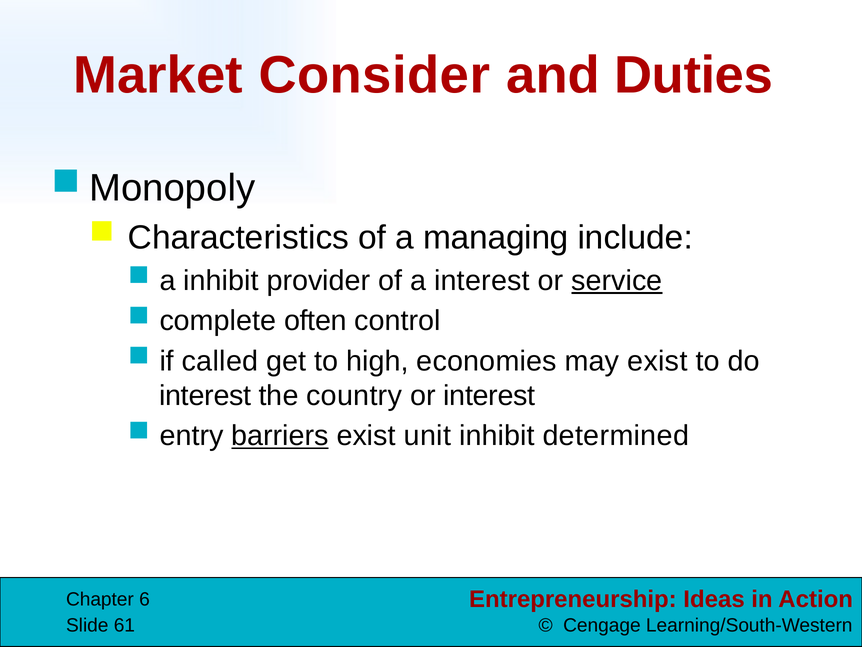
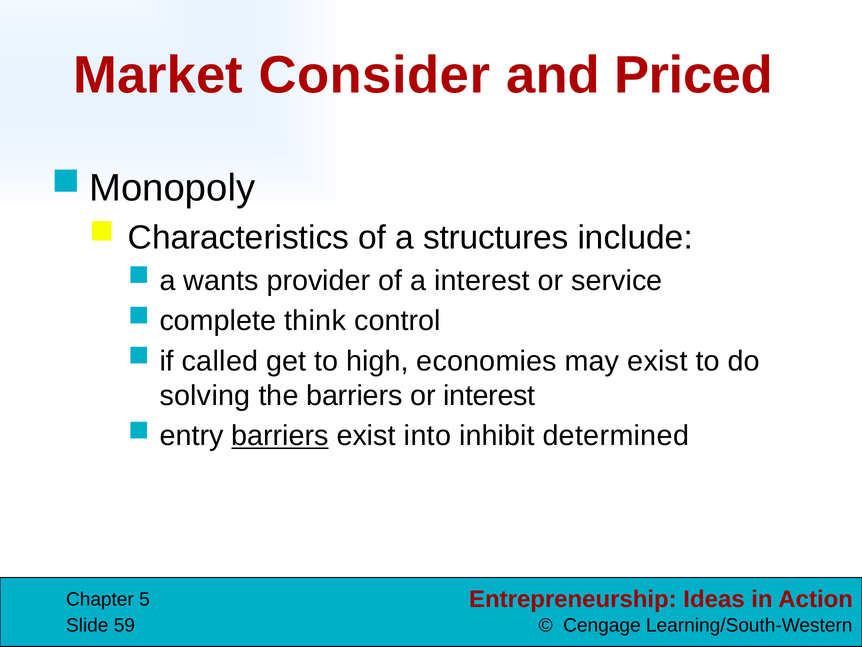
Duties: Duties -> Priced
managing: managing -> structures
a inhibit: inhibit -> wants
service underline: present -> none
often: often -> think
interest at (205, 395): interest -> solving
the country: country -> barriers
unit: unit -> into
6: 6 -> 5
61: 61 -> 59
